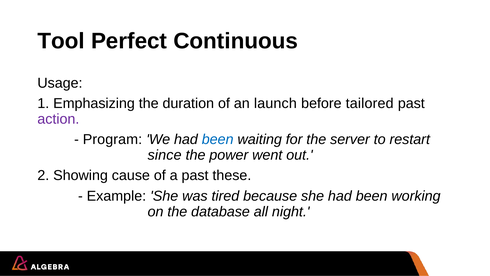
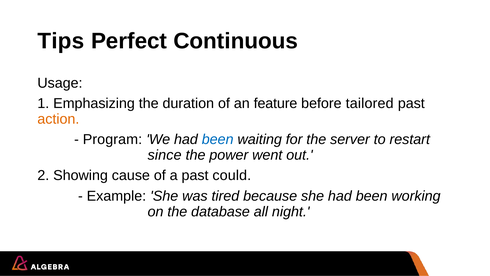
Tool: Tool -> Tips
launch: launch -> feature
action colour: purple -> orange
these: these -> could
